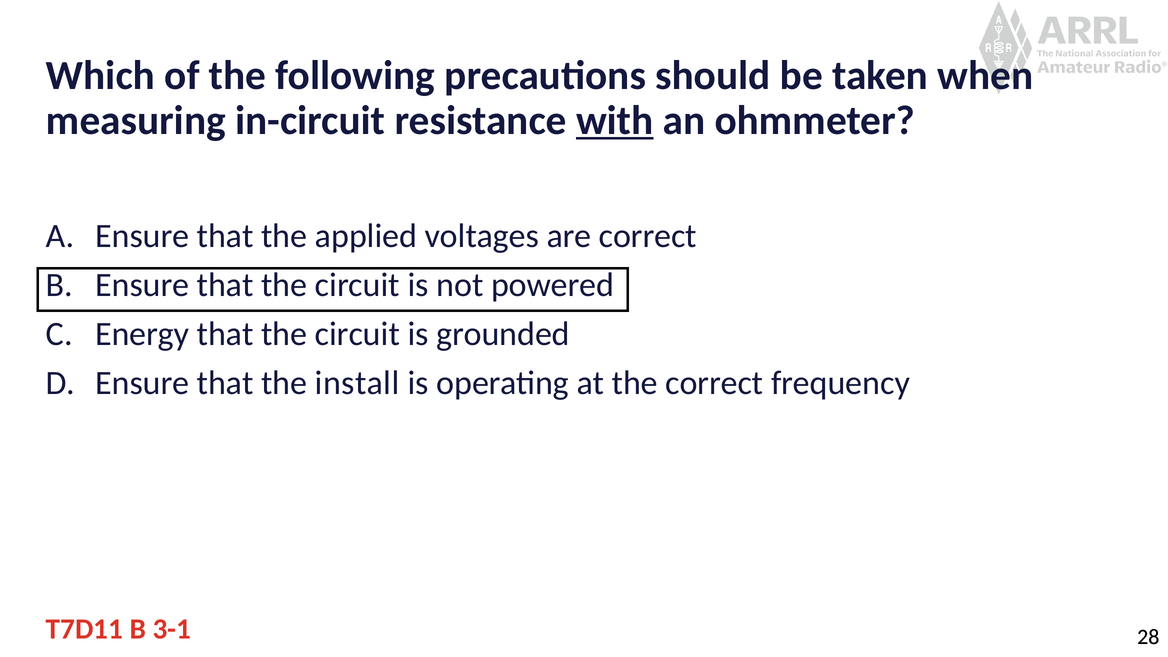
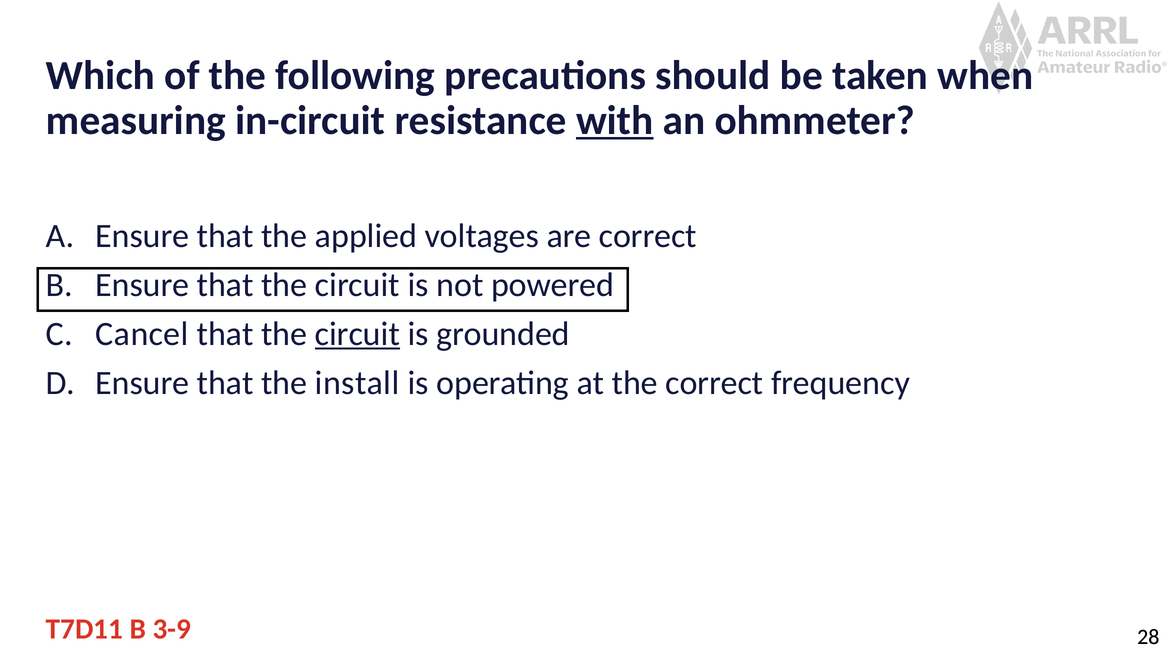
Energy: Energy -> Cancel
circuit at (357, 334) underline: none -> present
3-1: 3-1 -> 3-9
